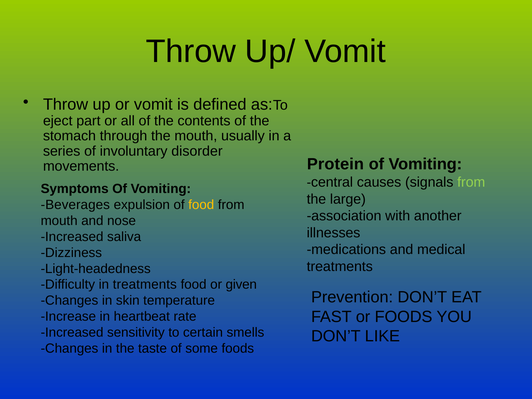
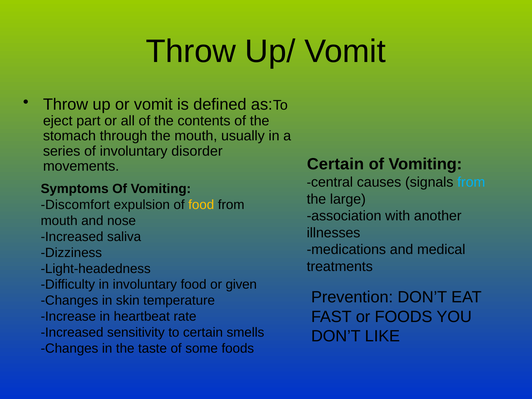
Protein at (335, 164): Protein -> Certain
from at (471, 182) colour: light green -> light blue
Beverages: Beverages -> Discomfort
in treatments: treatments -> involuntary
